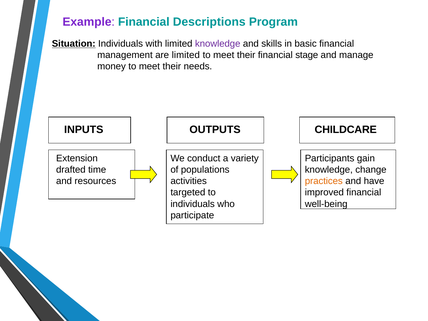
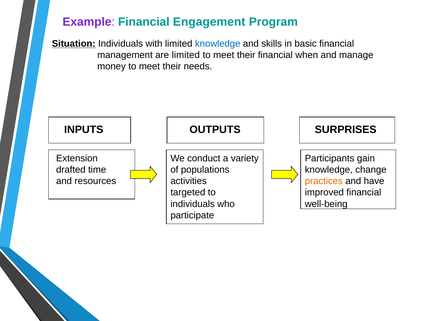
Descriptions: Descriptions -> Engagement
knowledge at (218, 44) colour: purple -> blue
stage: stage -> when
CHILDCARE: CHILDCARE -> SURPRISES
